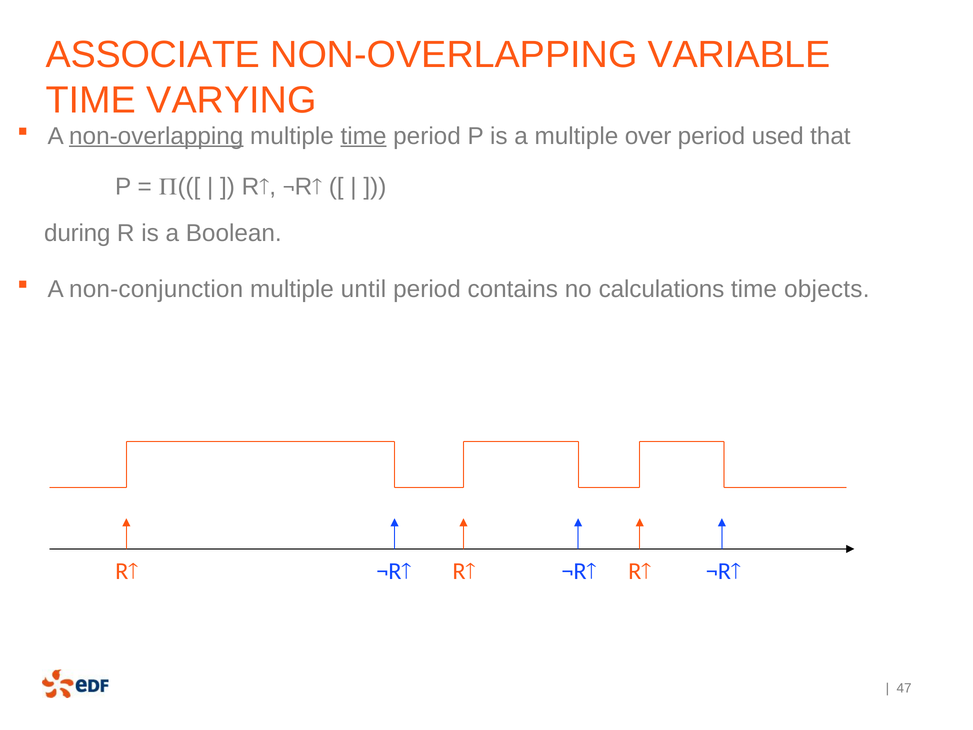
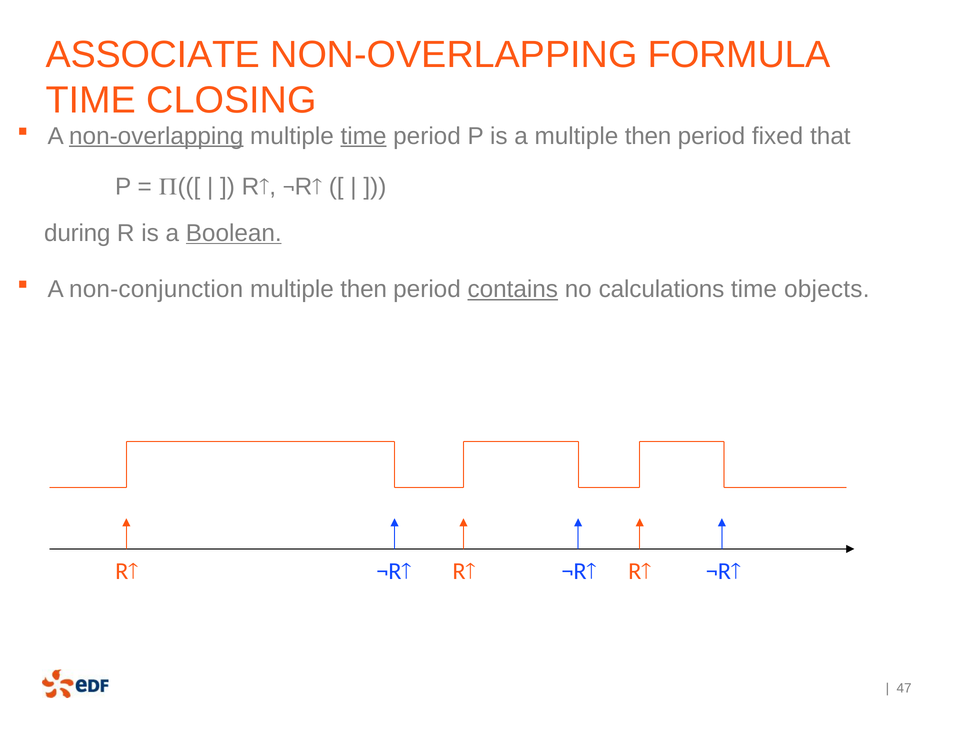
VARIABLE: VARIABLE -> FORMULA
VARYING: VARYING -> CLOSING
a multiple over: over -> then
used: used -> fixed
Boolean underline: none -> present
until at (363, 289): until -> then
contains underline: none -> present
